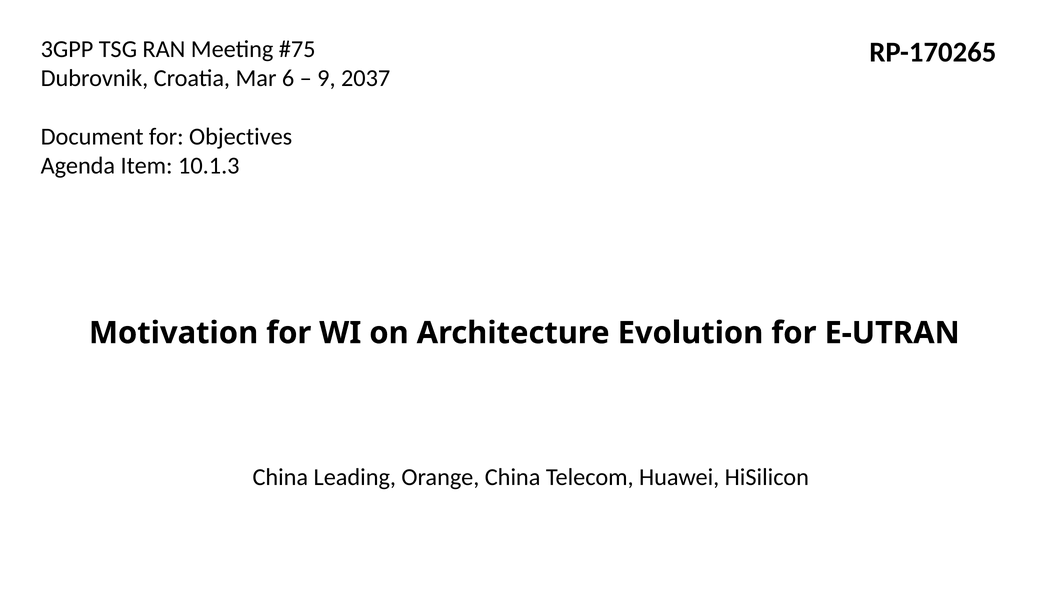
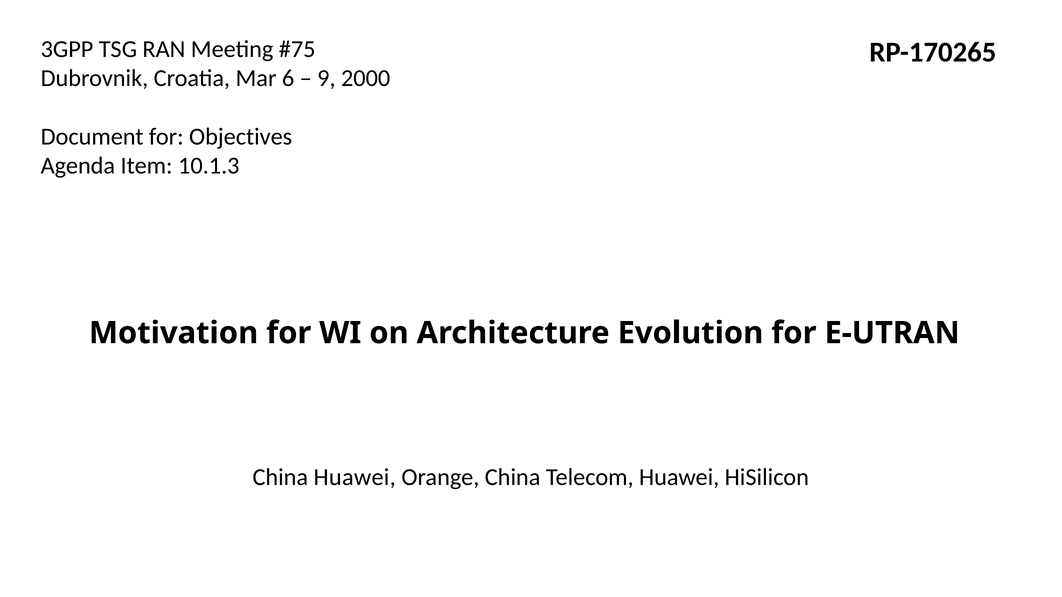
2037: 2037 -> 2000
China Leading: Leading -> Huawei
